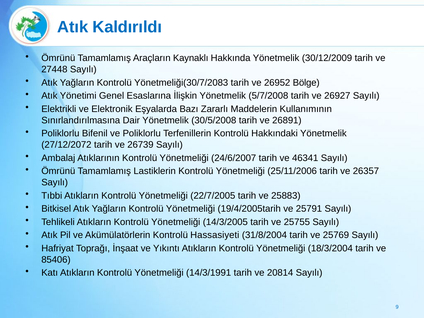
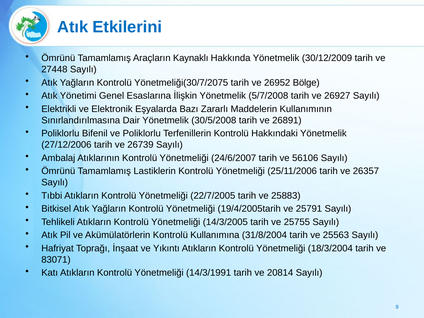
Kaldırıldı: Kaldırıldı -> Etkilerini
Yönetmeliği(30/7/2083: Yönetmeliği(30/7/2083 -> Yönetmeliği(30/7/2075
27/12/2072: 27/12/2072 -> 27/12/2006
46341: 46341 -> 56106
Hassasiyeti: Hassasiyeti -> Kullanımına
25769: 25769 -> 25563
85406: 85406 -> 83071
